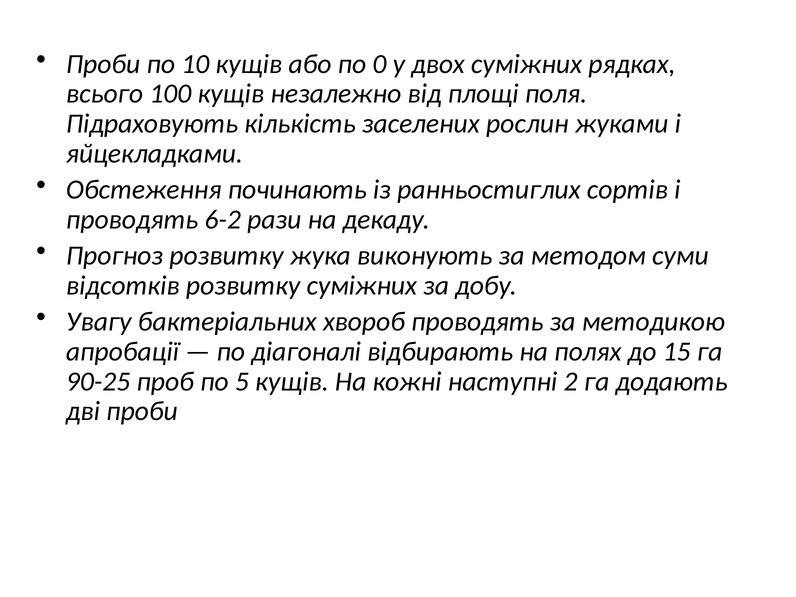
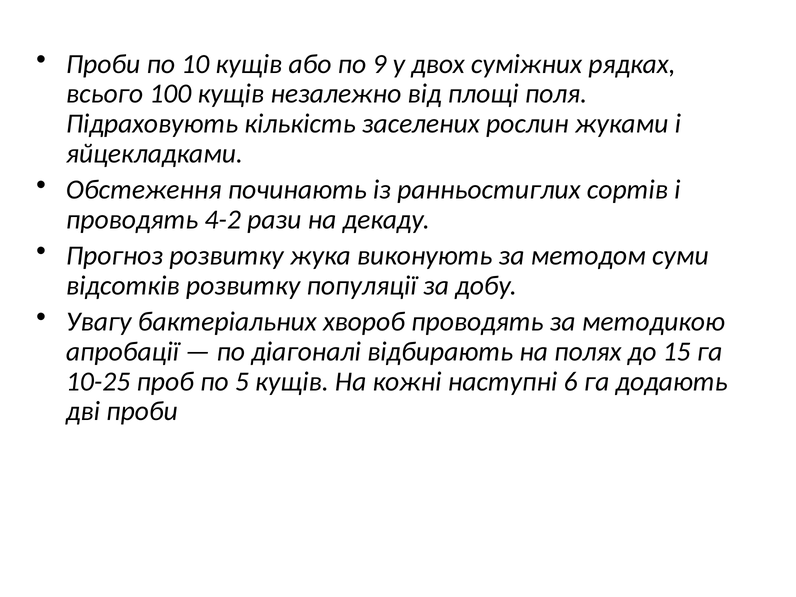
0: 0 -> 9
6-2: 6-2 -> 4-2
розвитку суміжних: суміжних -> популяції
90-25: 90-25 -> 10-25
2: 2 -> 6
